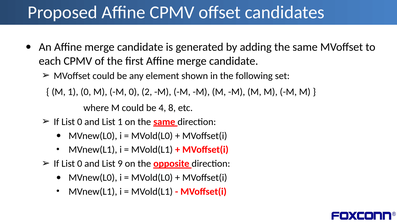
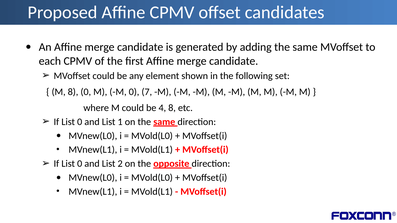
M 1: 1 -> 8
2: 2 -> 7
9: 9 -> 2
